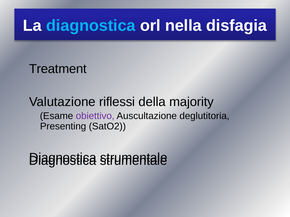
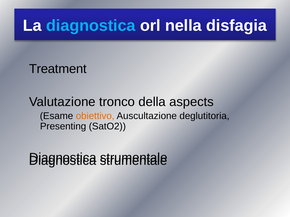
riflessi: riflessi -> tronco
majority: majority -> aspects
obiettivo colour: purple -> orange
